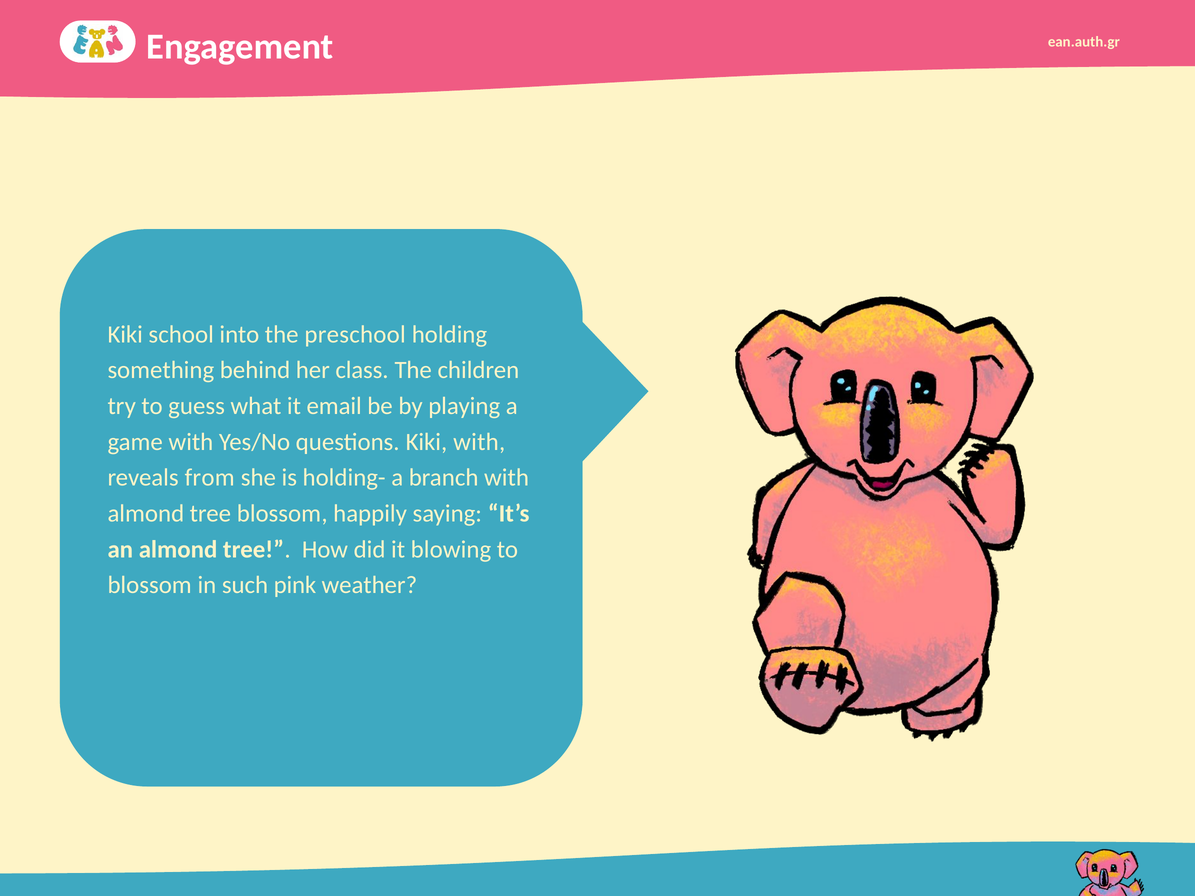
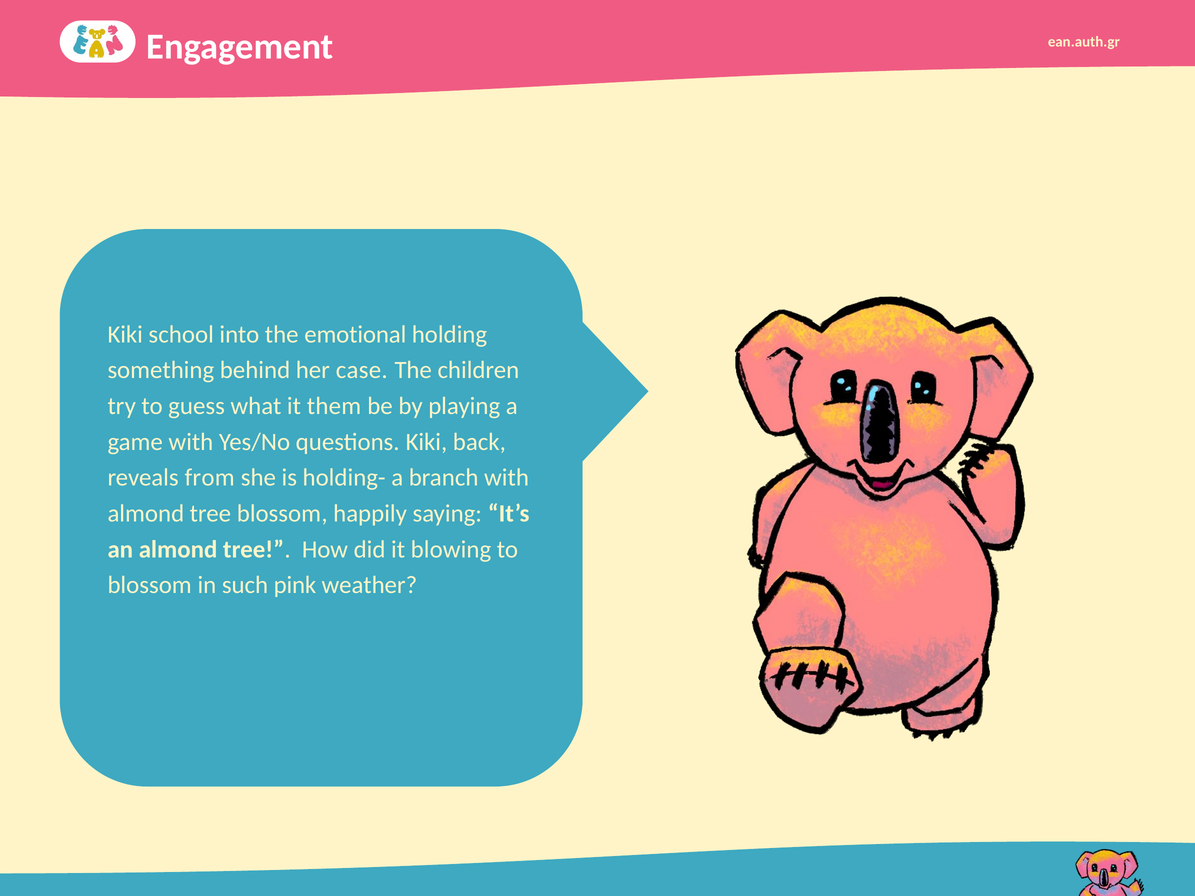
preschool: preschool -> emotional
class: class -> case
email: email -> them
Kiki with: with -> back
